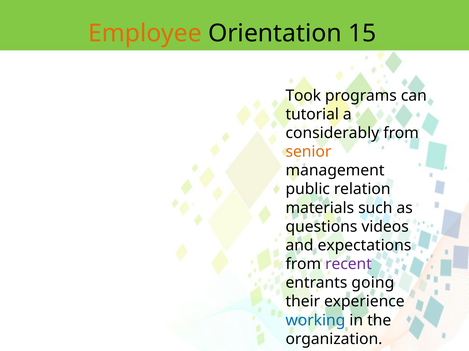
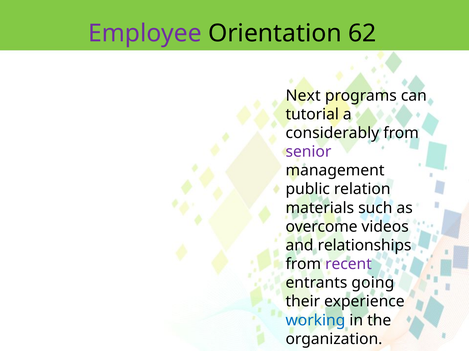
Employee colour: orange -> purple
15: 15 -> 62
Took: Took -> Next
senior colour: orange -> purple
questions: questions -> overcome
expectations: expectations -> relationships
